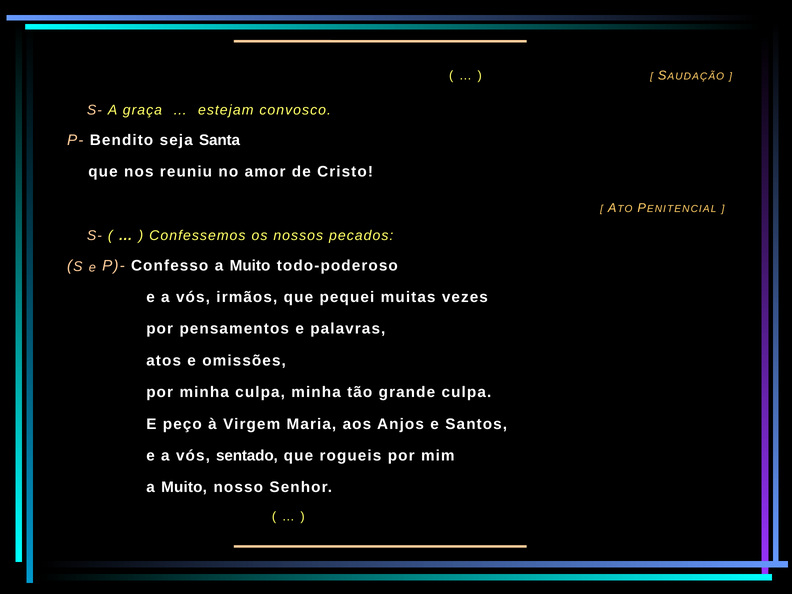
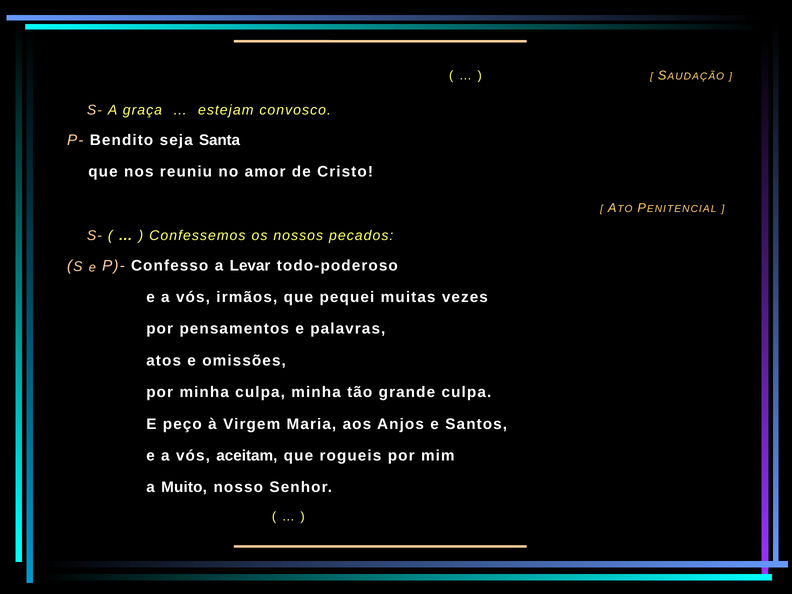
Confesso a Muito: Muito -> Levar
sentado: sentado -> aceitam
